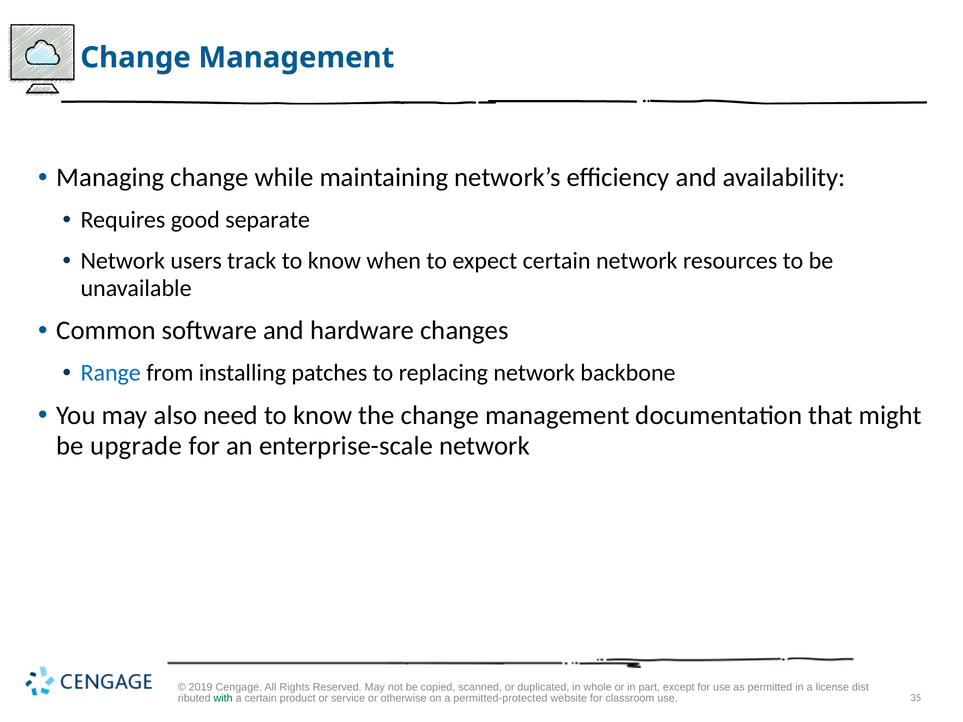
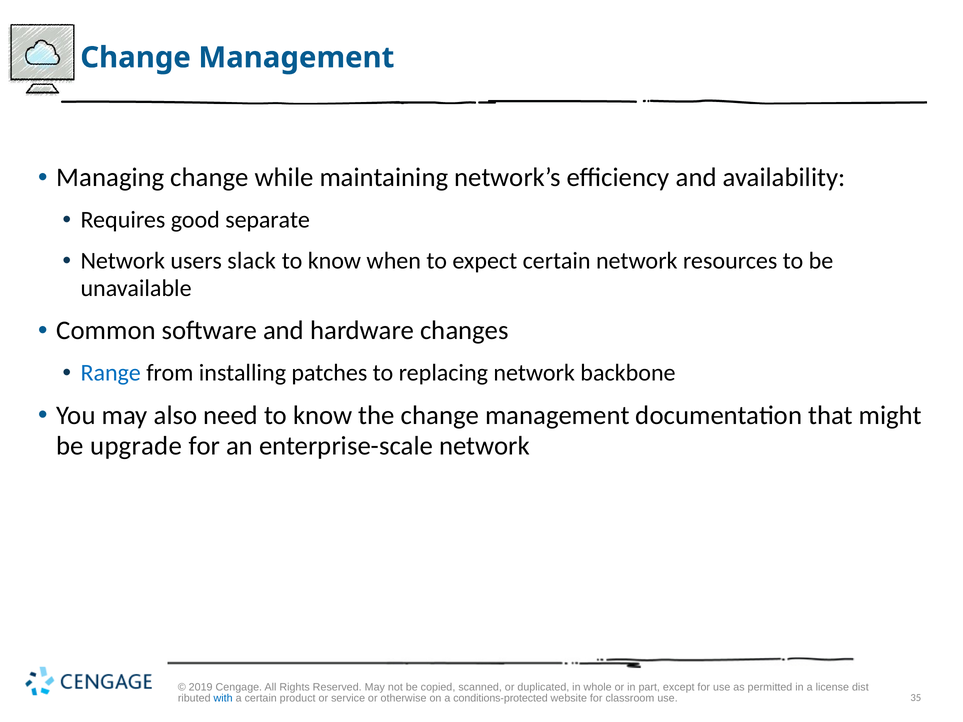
track: track -> slack
with colour: green -> blue
permitted-protected: permitted-protected -> conditions-protected
